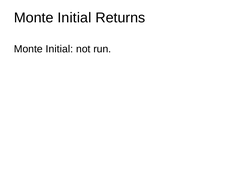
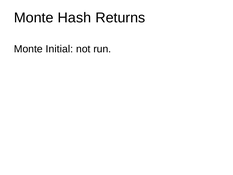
Initial at (74, 18): Initial -> Hash
